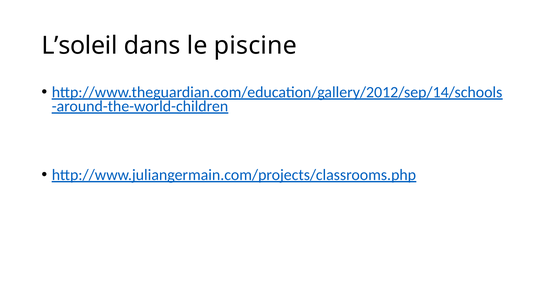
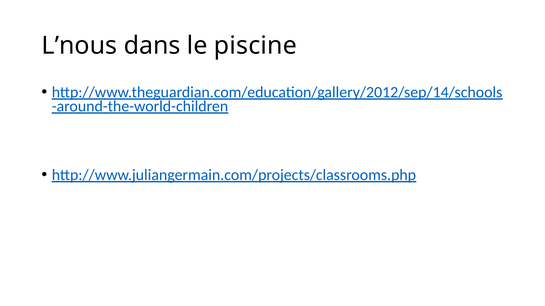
L’soleil: L’soleil -> L’nous
